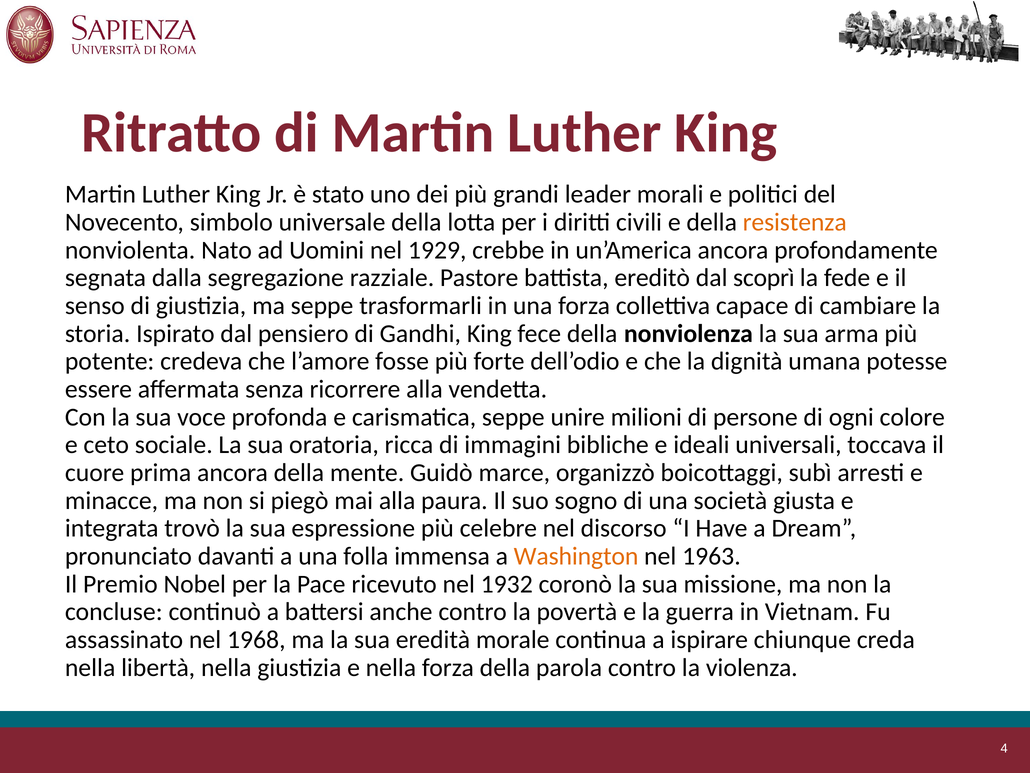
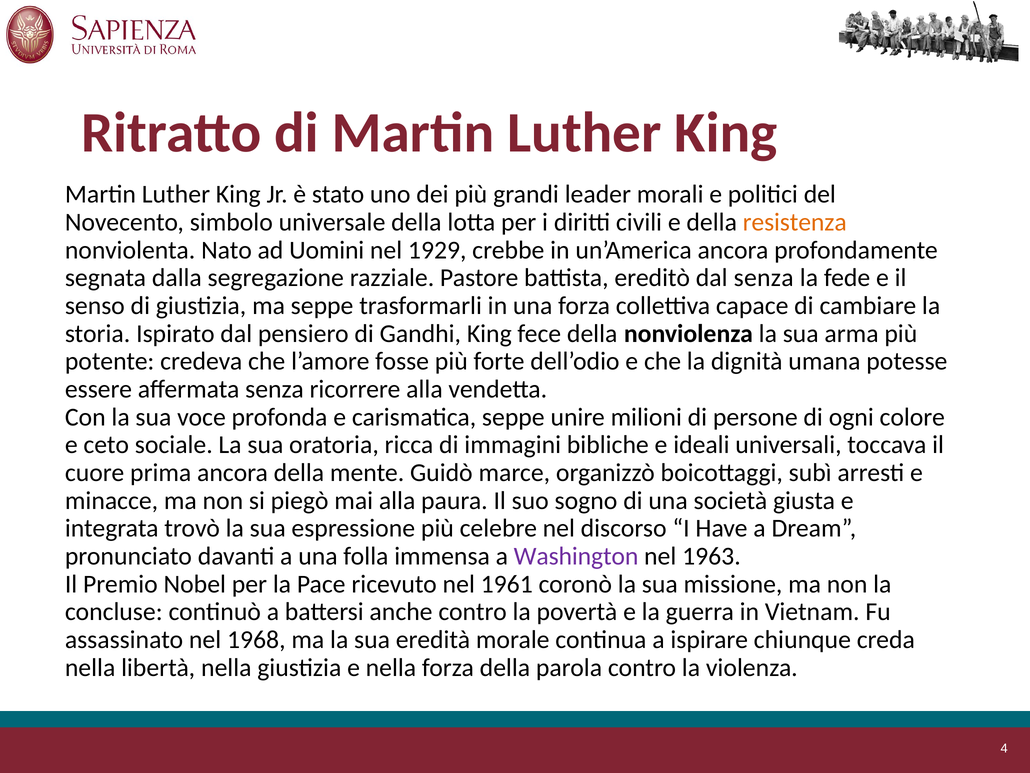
dal scoprì: scoprì -> senza
Washington colour: orange -> purple
1932: 1932 -> 1961
